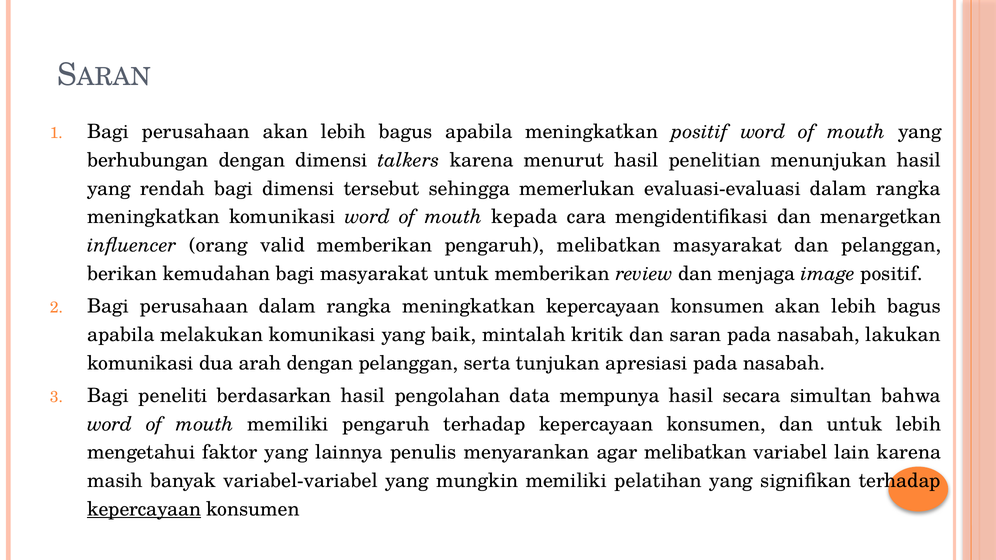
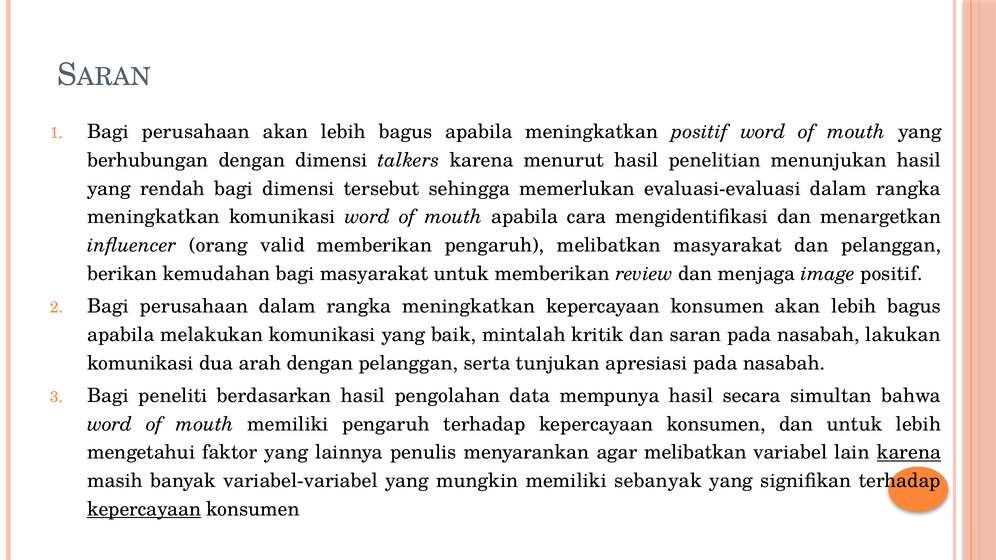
mouth kepada: kepada -> apabila
karena at (909, 453) underline: none -> present
pelatihan: pelatihan -> sebanyak
